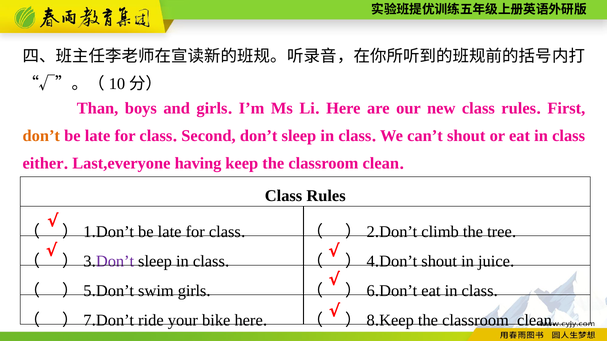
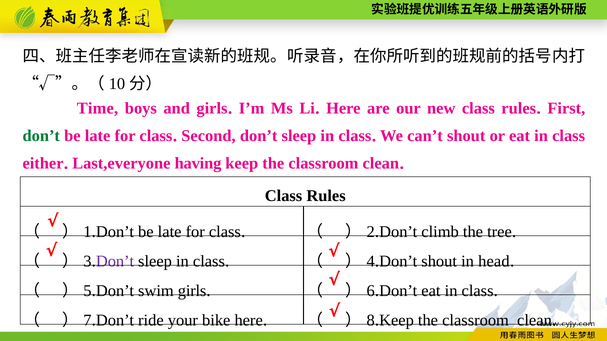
Than: Than -> Time
don’t at (41, 136) colour: orange -> green
juice: juice -> head
